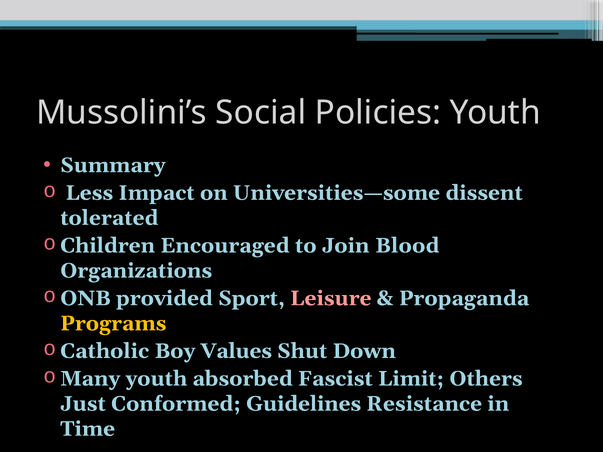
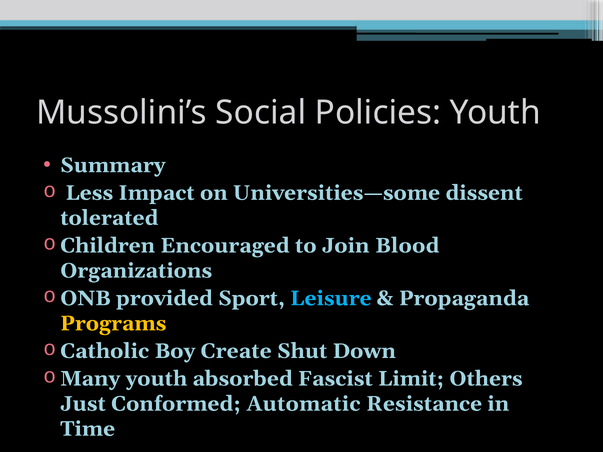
Leisure colour: pink -> light blue
Values: Values -> Create
Guidelines: Guidelines -> Automatic
